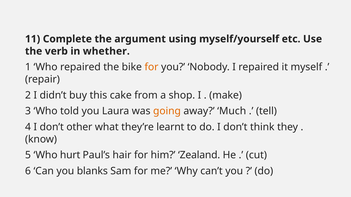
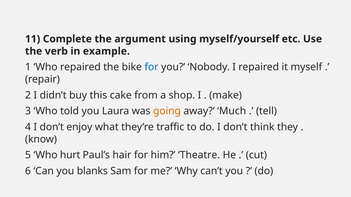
whether: whether -> example
for at (151, 67) colour: orange -> blue
other: other -> enjoy
learnt: learnt -> traffic
Zealand: Zealand -> Theatre
